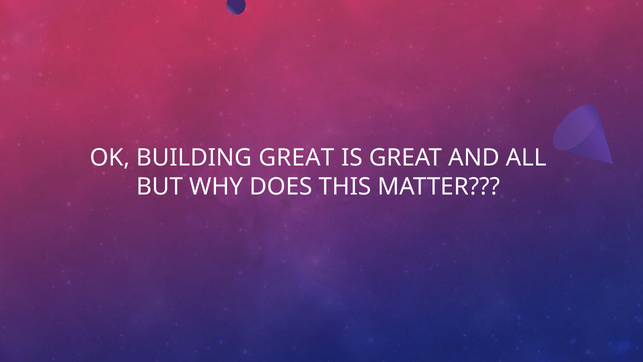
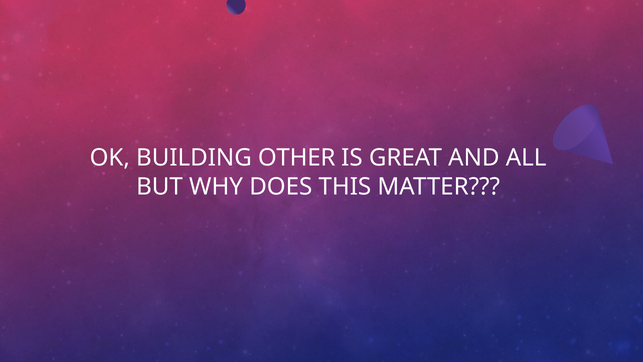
BUILDING GREAT: GREAT -> OTHER
